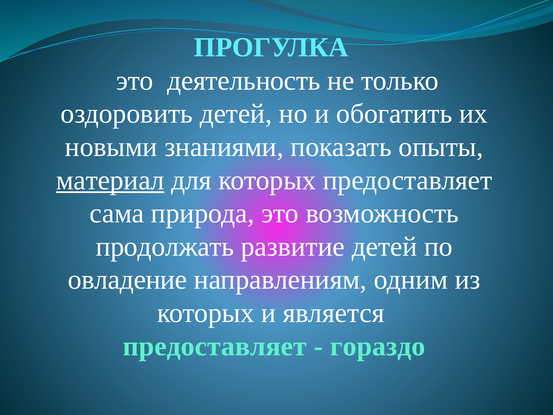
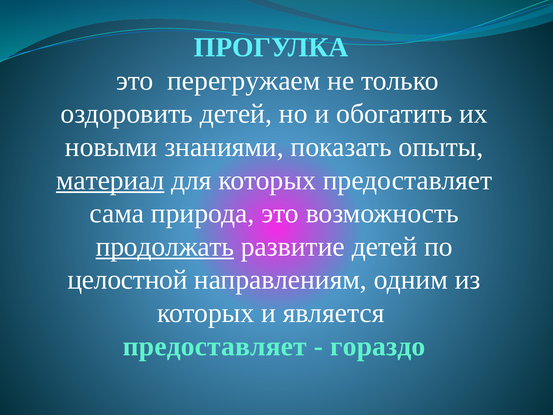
деятельность: деятельность -> перегружаем
продолжать underline: none -> present
овладение: овладение -> целостной
